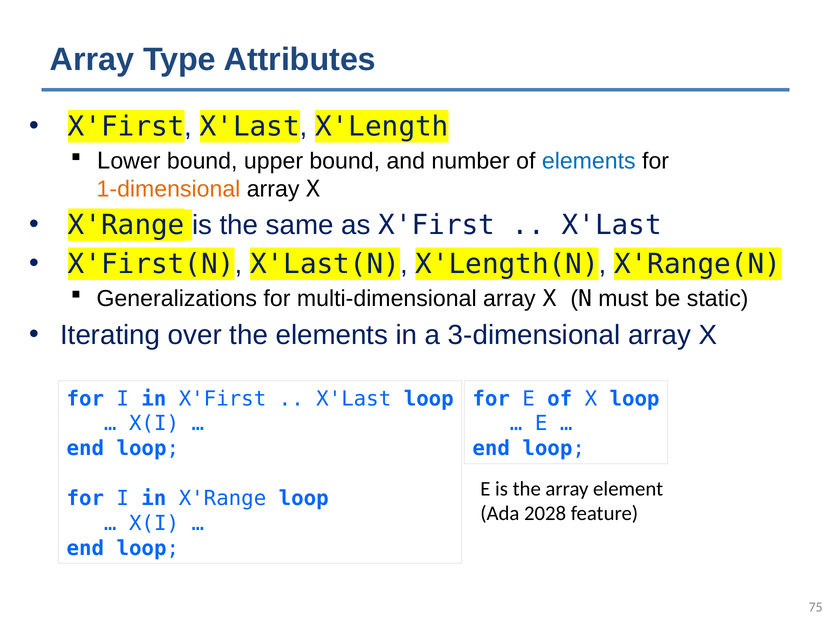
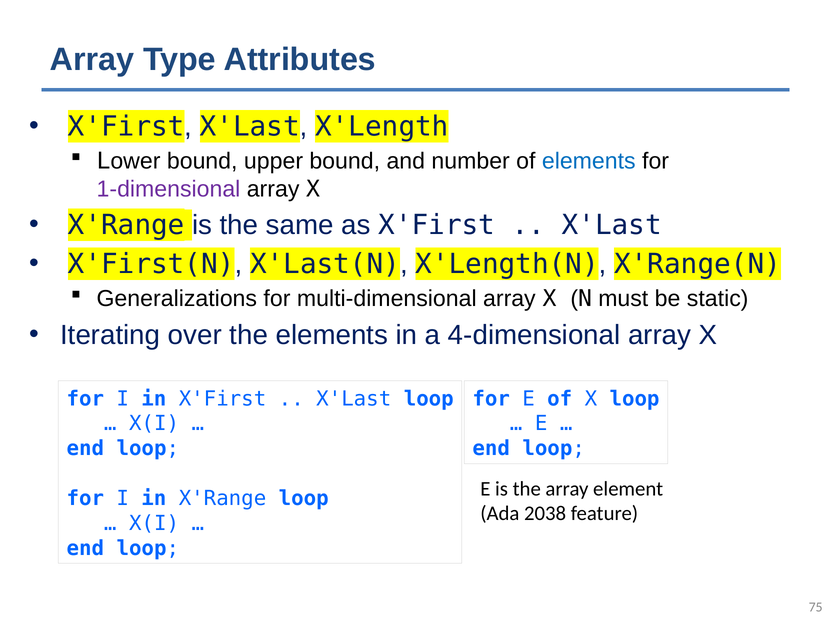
1-dimensional colour: orange -> purple
3-dimensional: 3-dimensional -> 4-dimensional
2028: 2028 -> 2038
